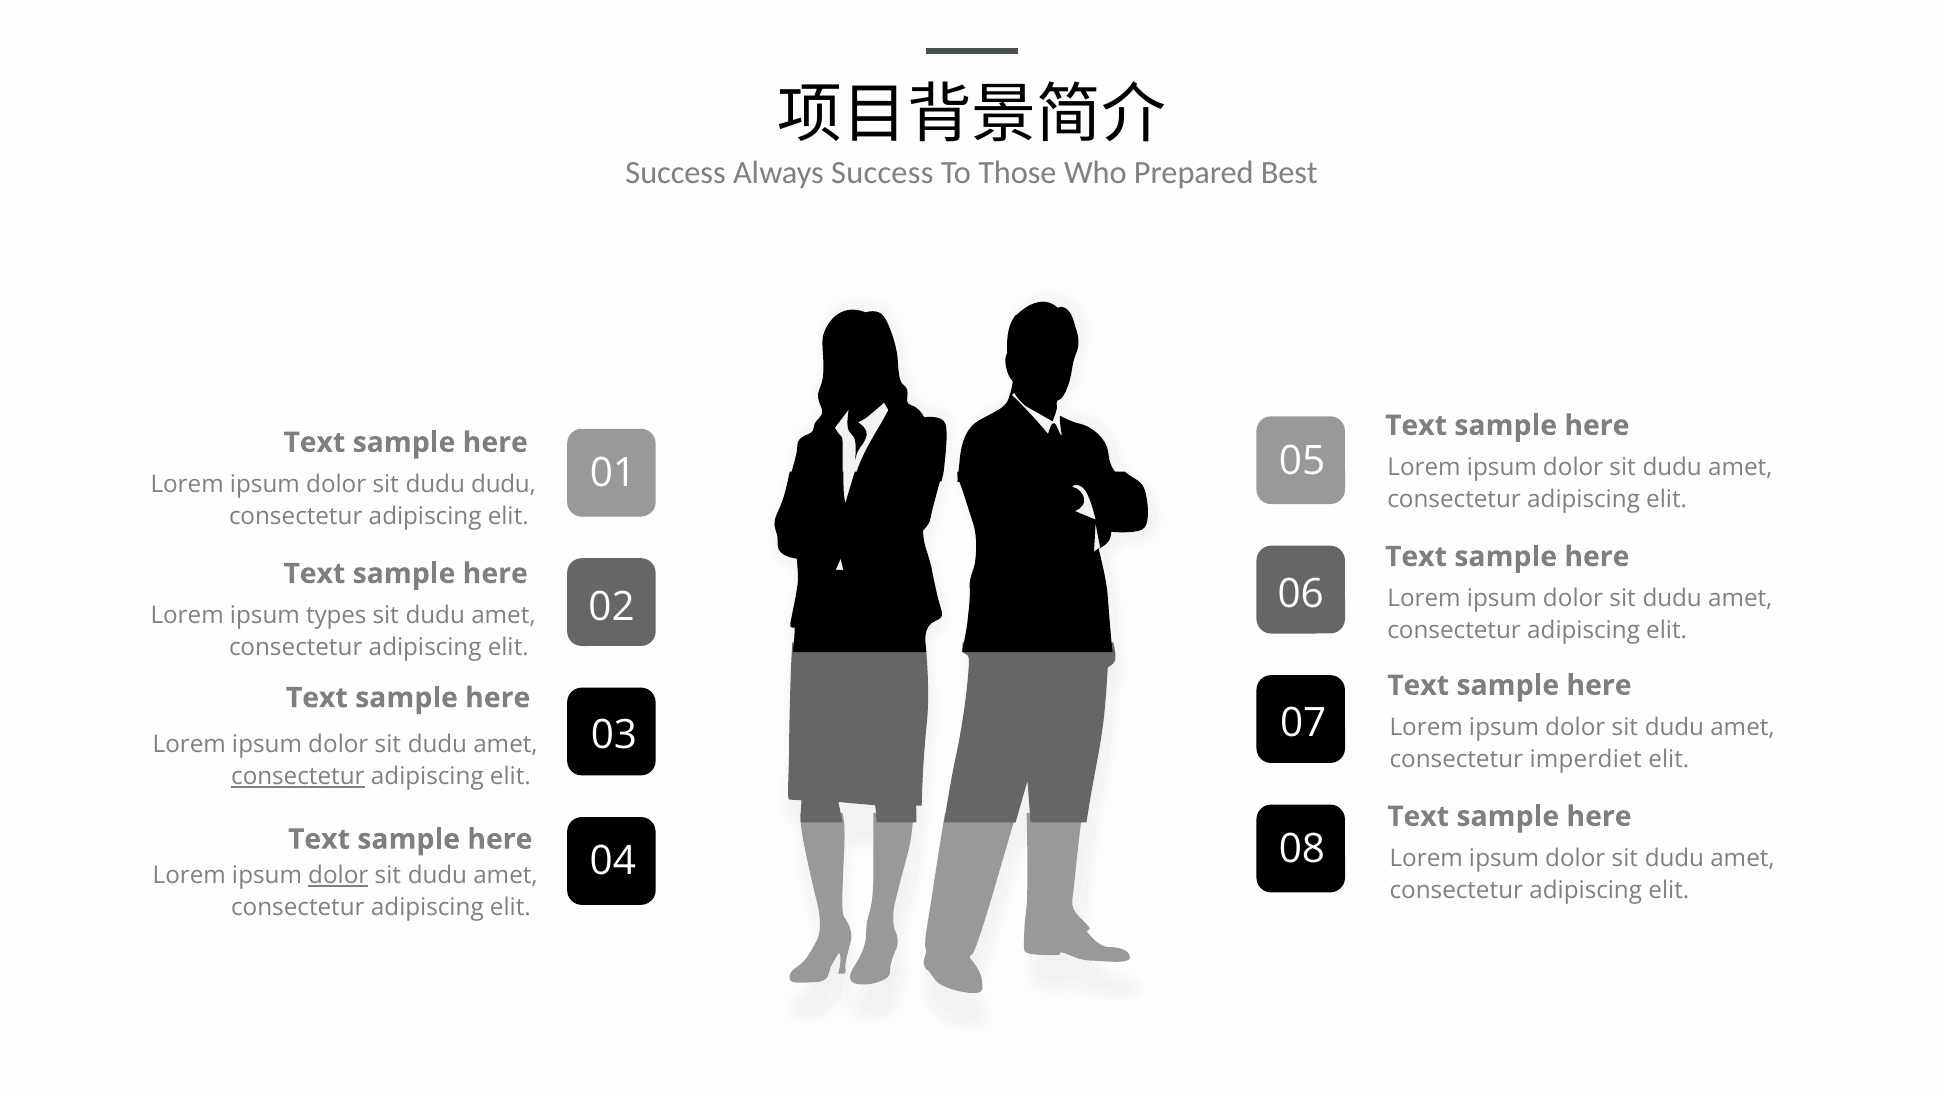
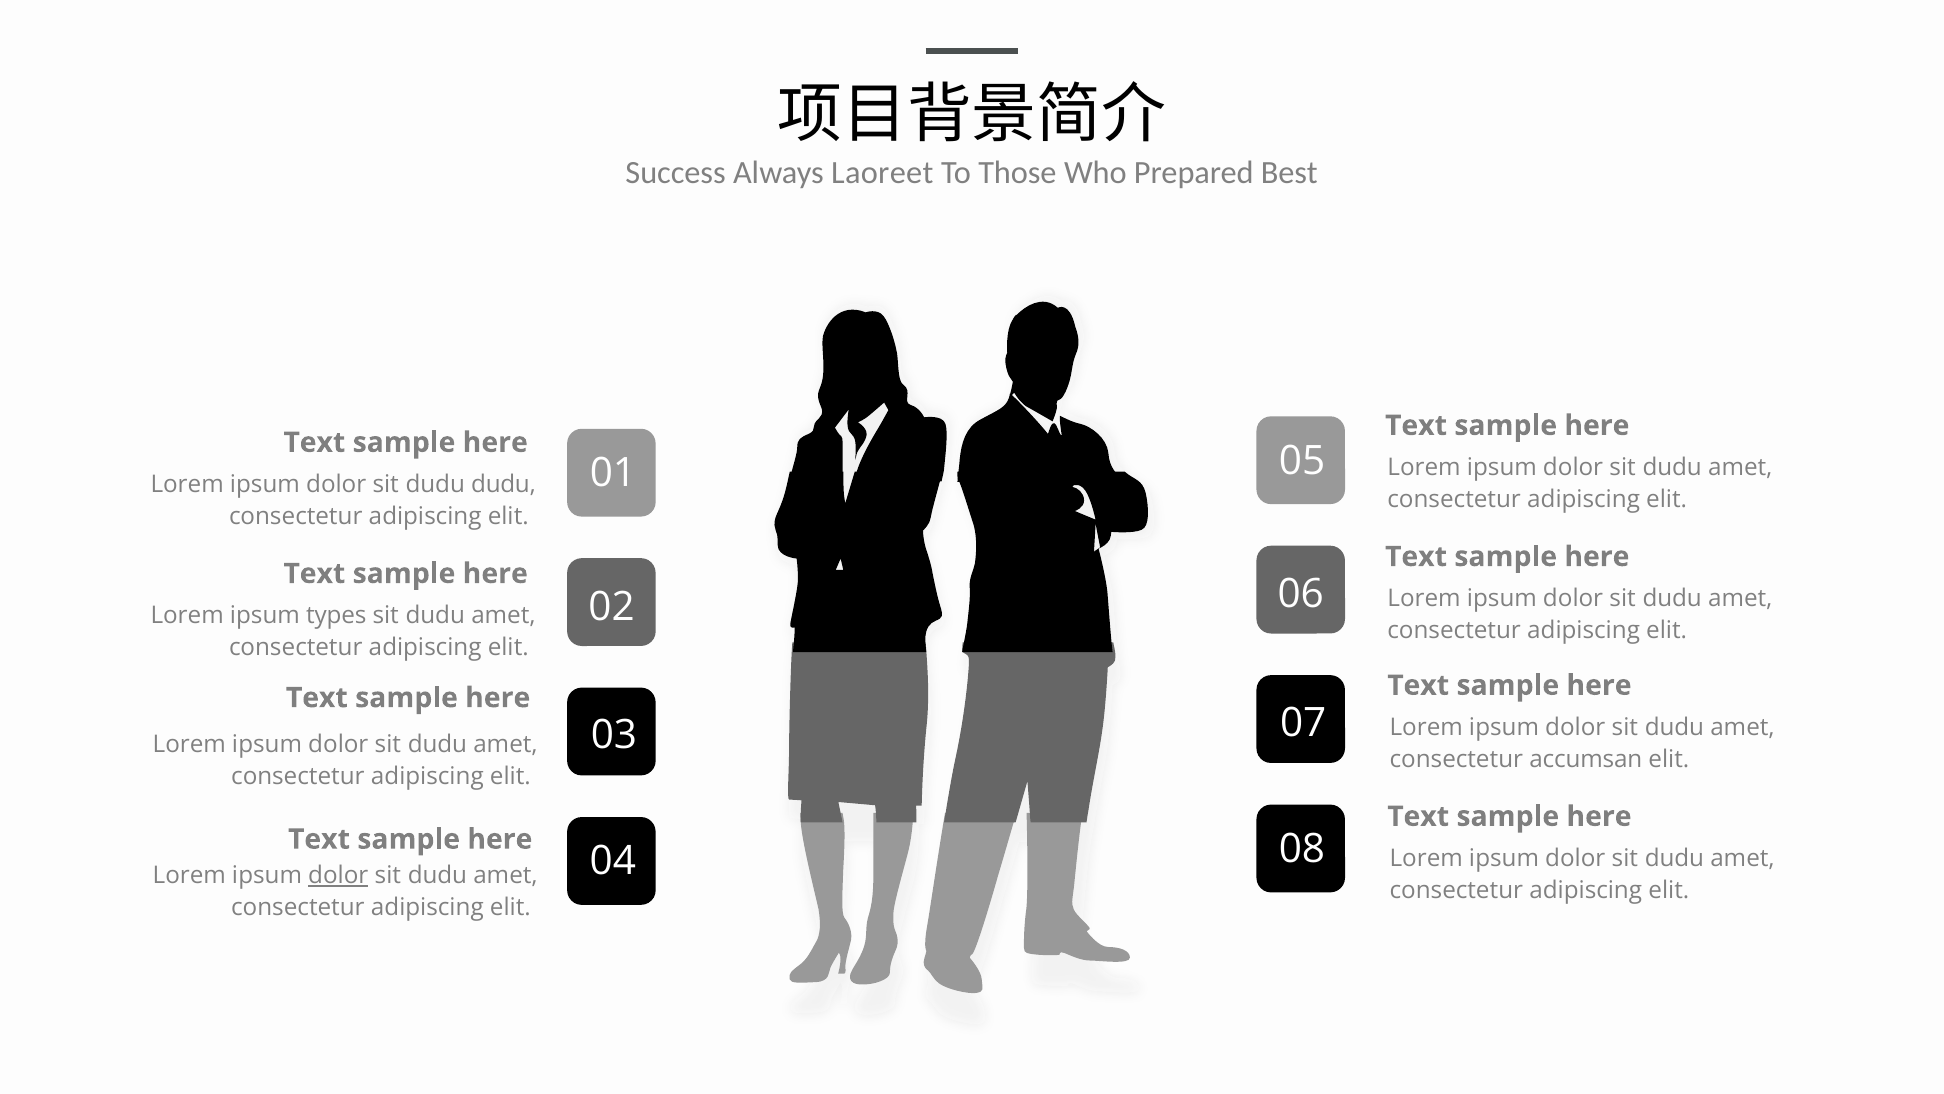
Always Success: Success -> Laoreet
imperdiet: imperdiet -> accumsan
consectetur at (298, 776) underline: present -> none
